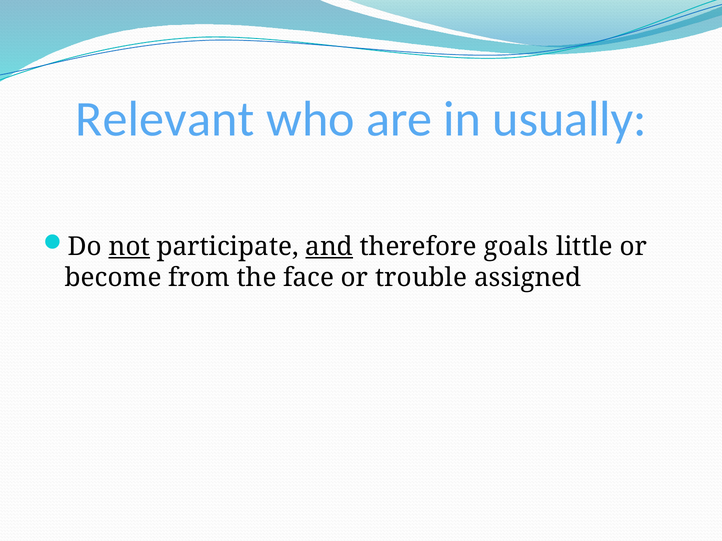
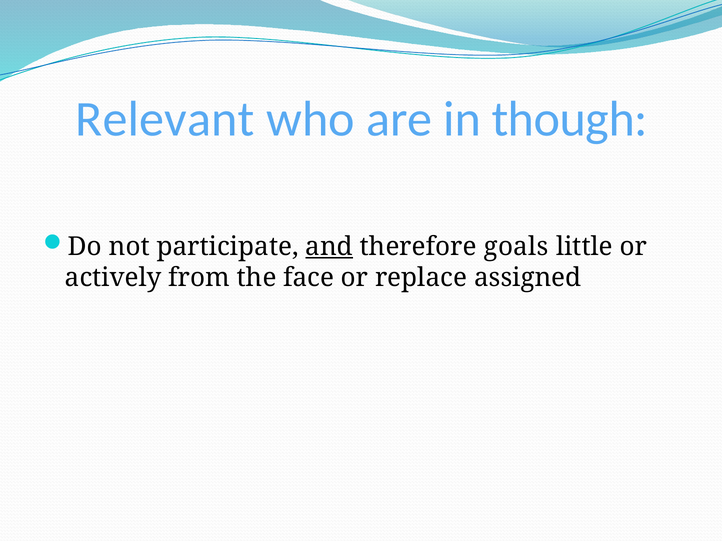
usually: usually -> though
not underline: present -> none
become: become -> actively
trouble: trouble -> replace
